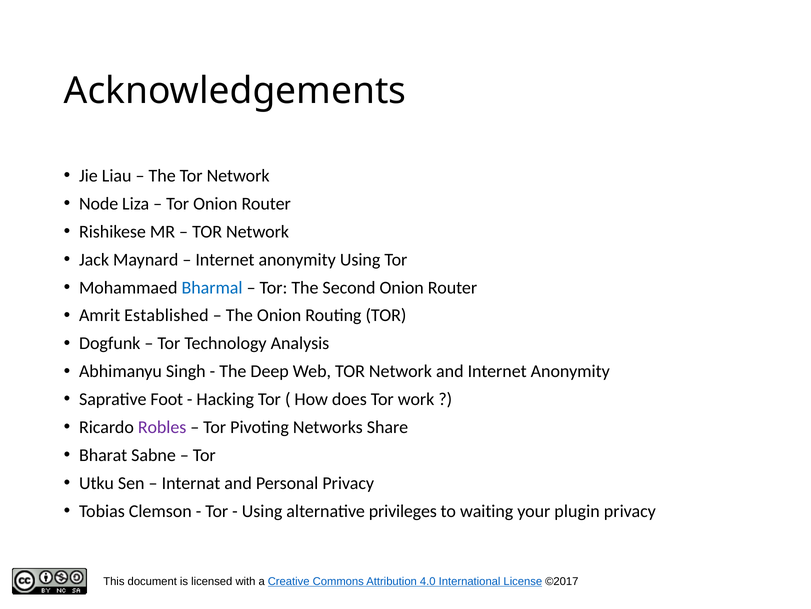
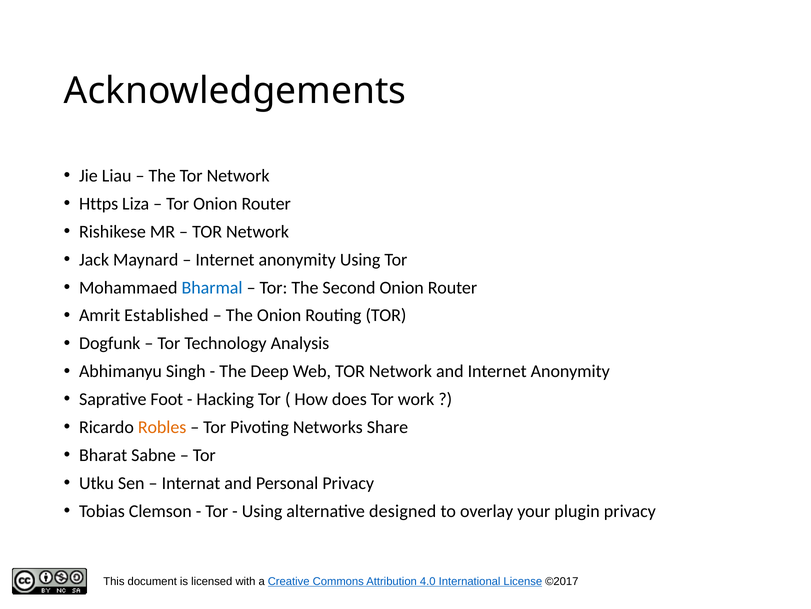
Node: Node -> Https
Robles colour: purple -> orange
privileges: privileges -> designed
waiting: waiting -> overlay
